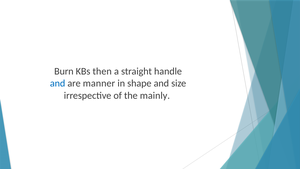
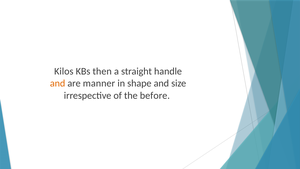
Burn: Burn -> Kilos
and at (58, 83) colour: blue -> orange
mainly: mainly -> before
